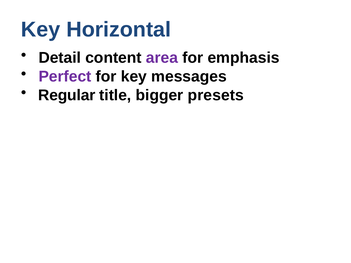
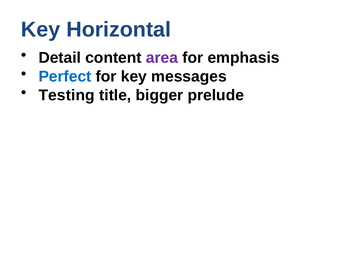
Perfect colour: purple -> blue
Regular: Regular -> Testing
presets: presets -> prelude
